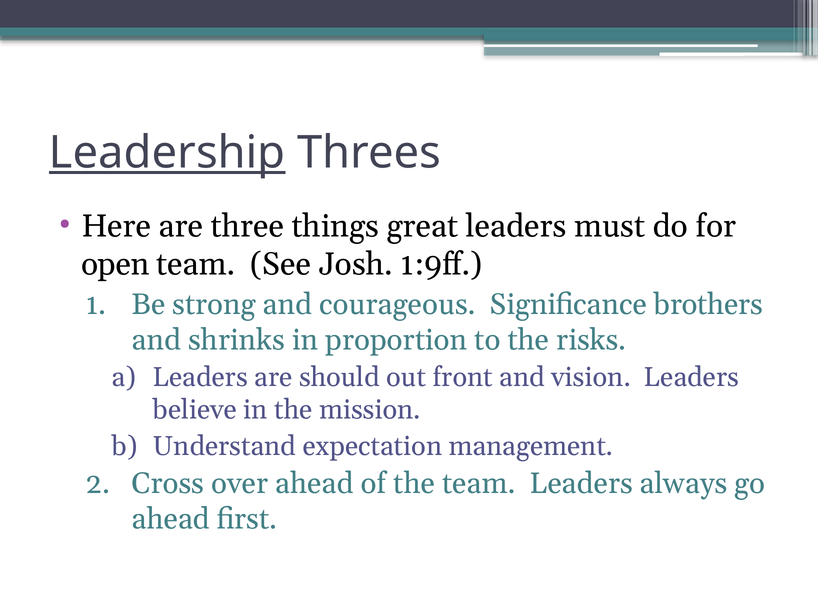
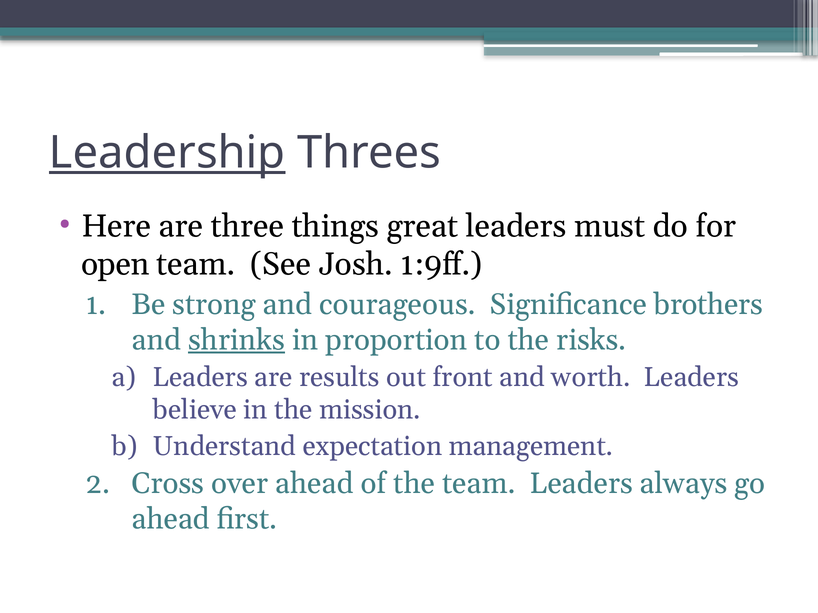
shrinks underline: none -> present
should: should -> results
vision: vision -> worth
